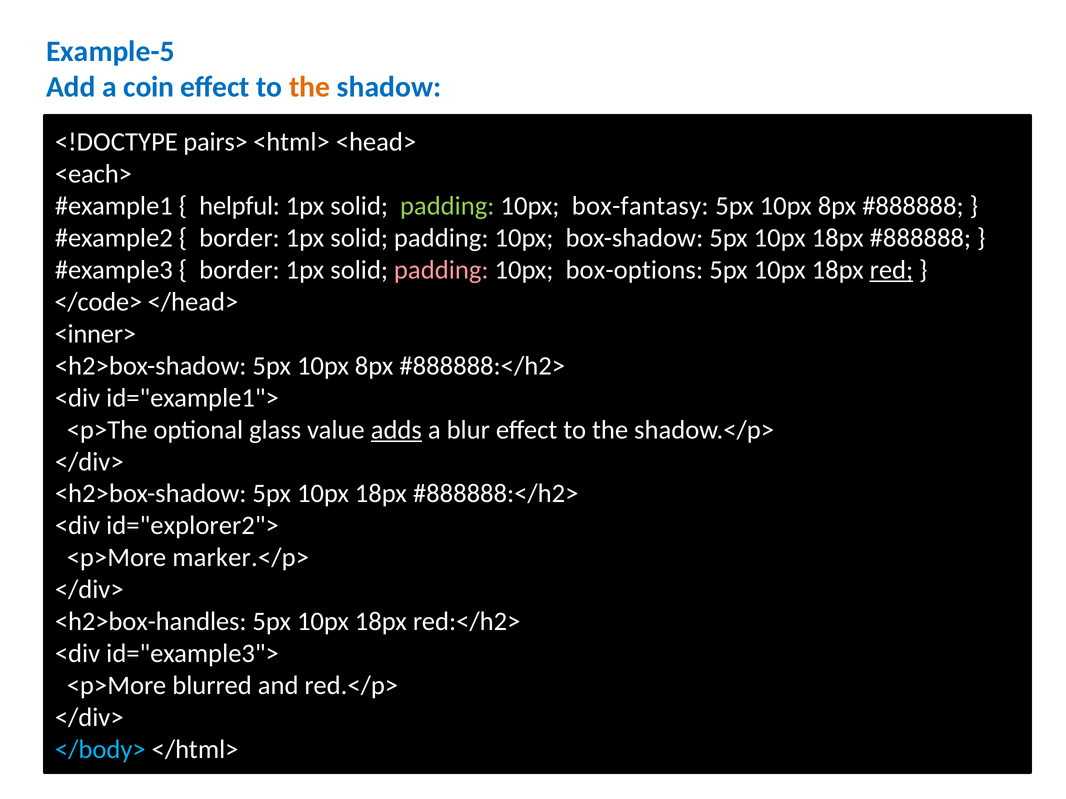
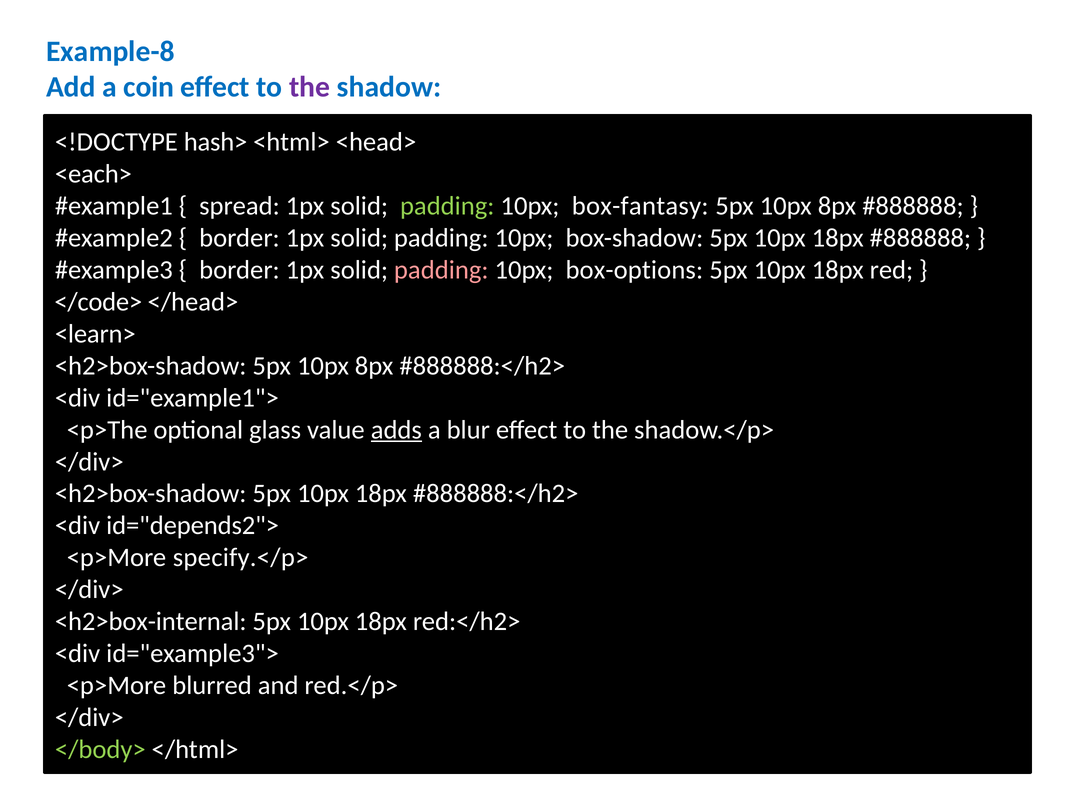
Example-5: Example-5 -> Example-8
the at (310, 87) colour: orange -> purple
pairs>: pairs> -> hash>
helpful: helpful -> spread
red underline: present -> none
<inner>: <inner> -> <learn>
id="explorer2">: id="explorer2"> -> id="depends2">
marker.</p>: marker.</p> -> specify.</p>
<h2>box-handles: <h2>box-handles -> <h2>box-internal
</body> colour: light blue -> light green
